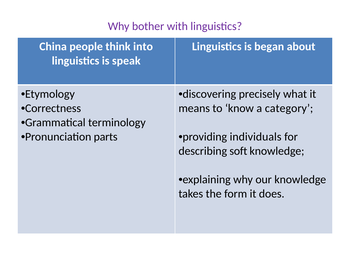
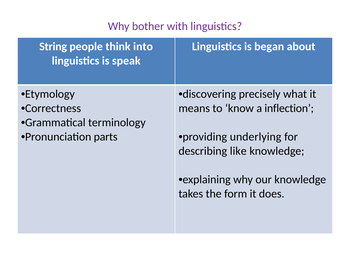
China: China -> String
category: category -> inflection
individuals: individuals -> underlying
soft: soft -> like
